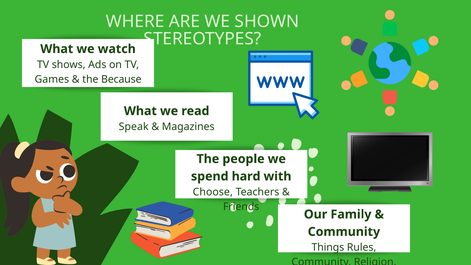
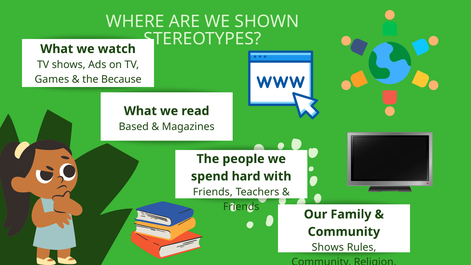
Speak: Speak -> Based
Choose at (213, 192): Choose -> Friends
Things at (328, 247): Things -> Shows
